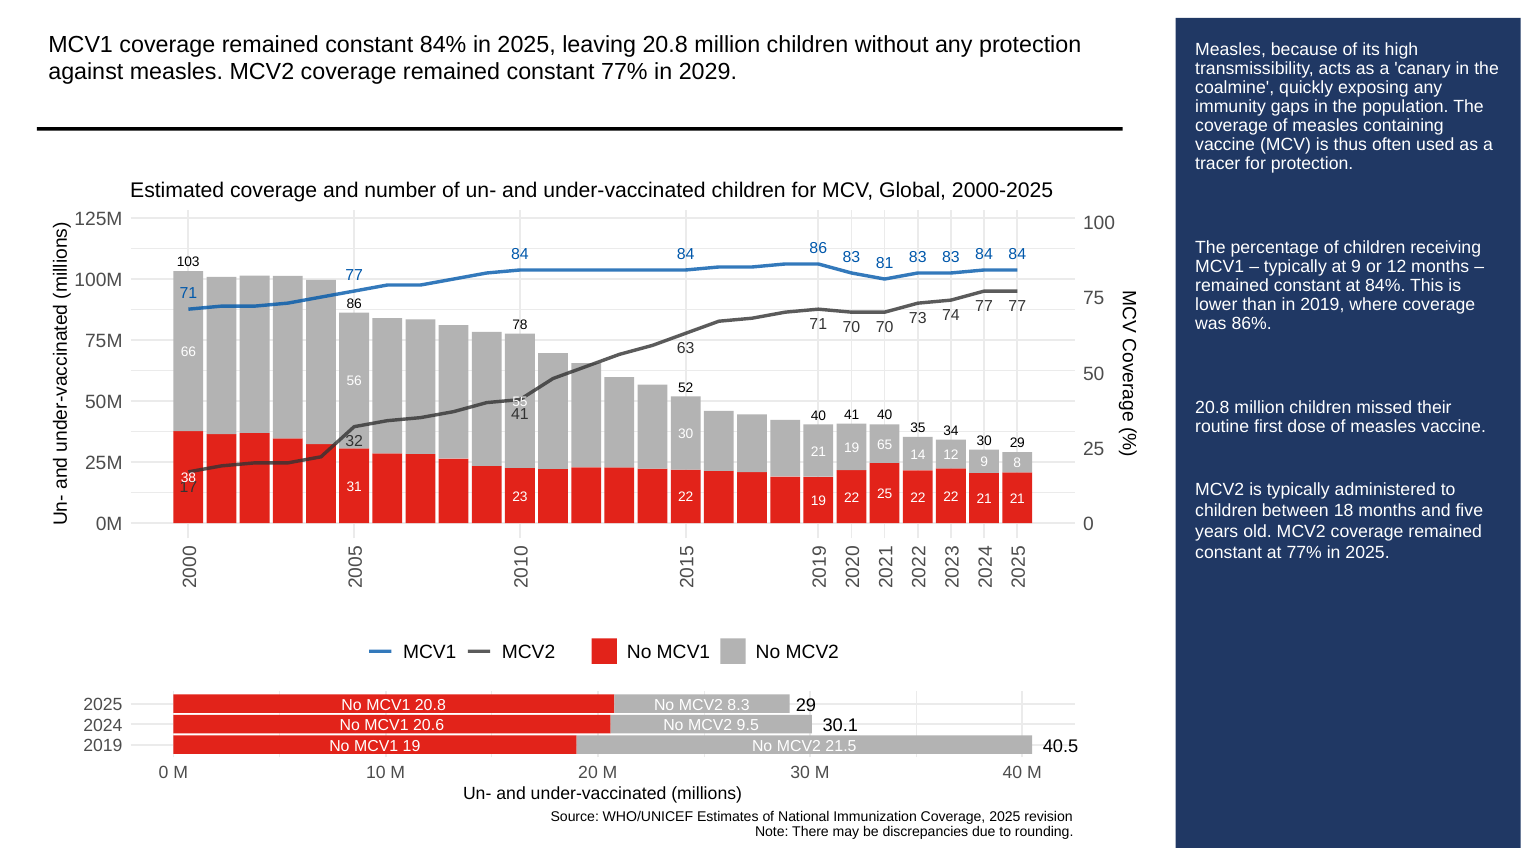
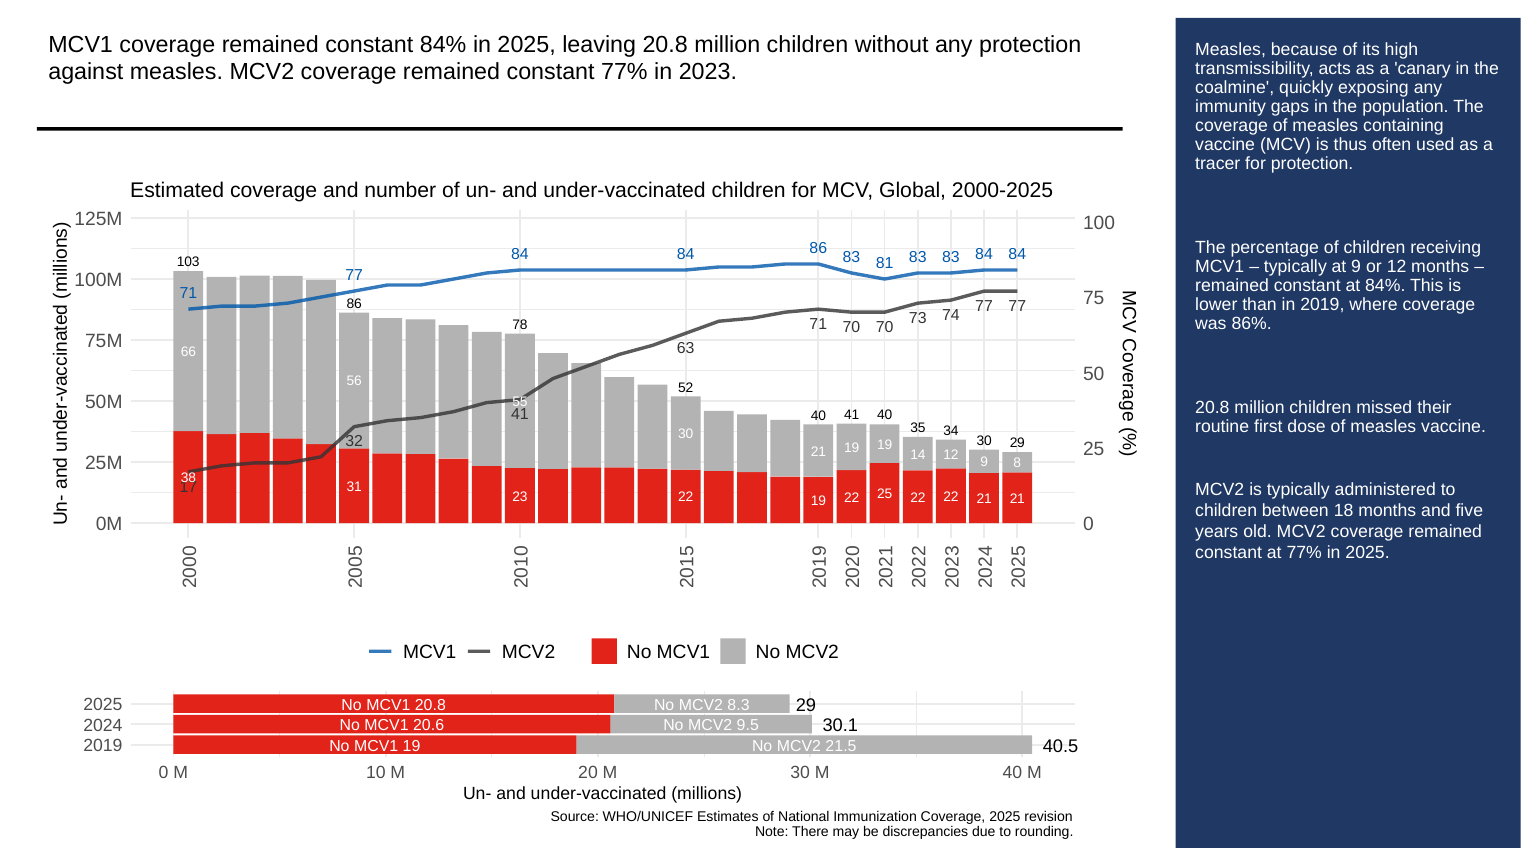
2029: 2029 -> 2023
19 65: 65 -> 19
